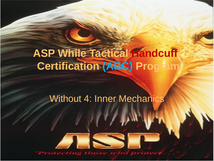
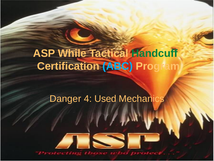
Handcuff colour: red -> green
Without: Without -> Danger
Inner: Inner -> Used
